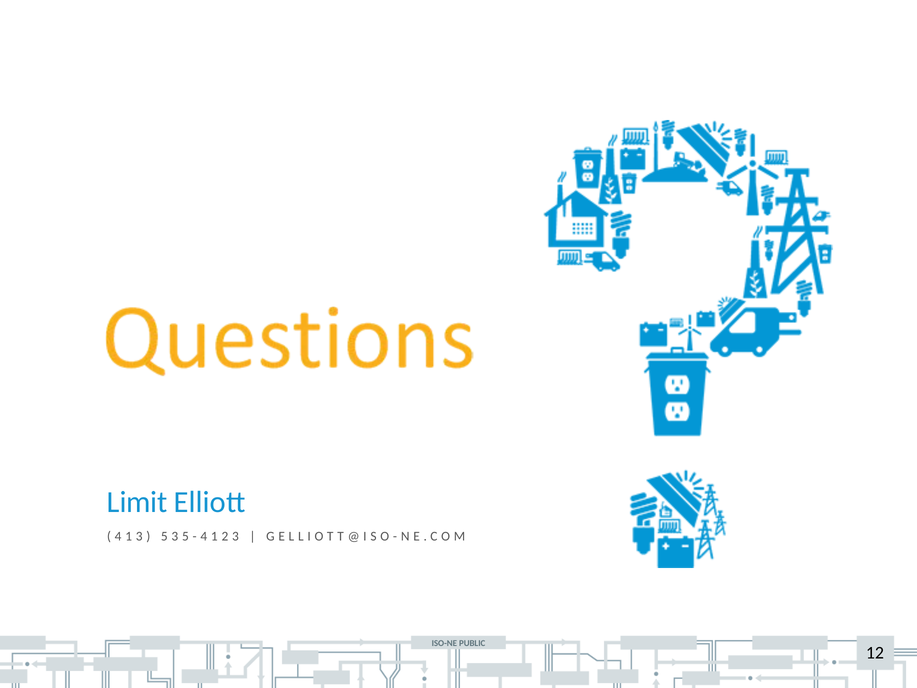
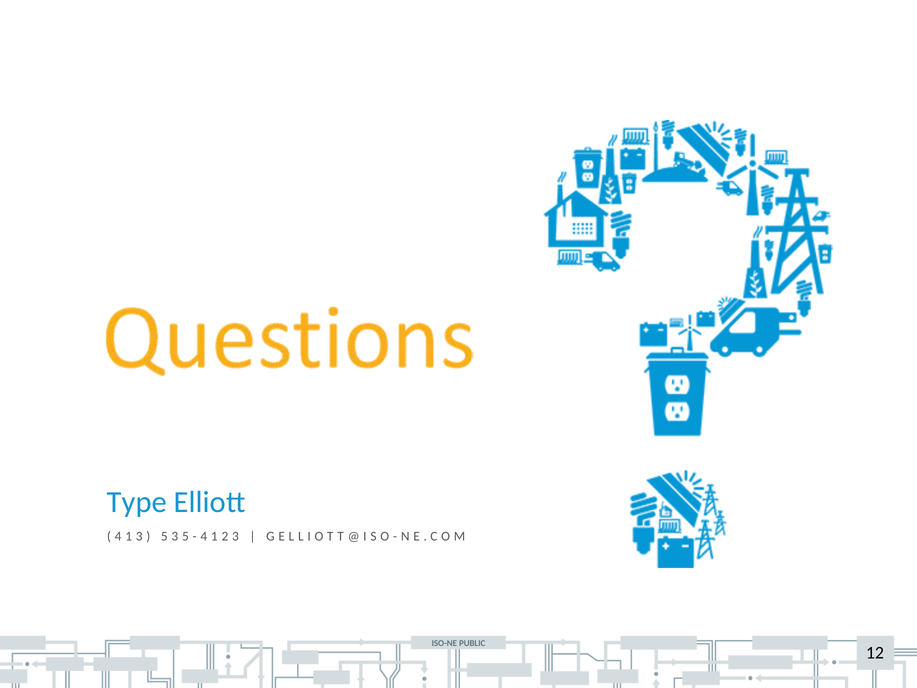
Limit: Limit -> Type
